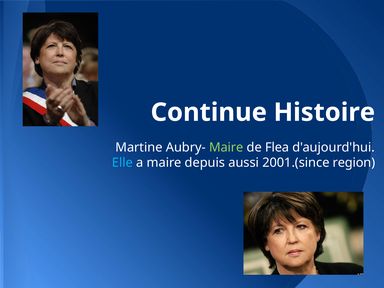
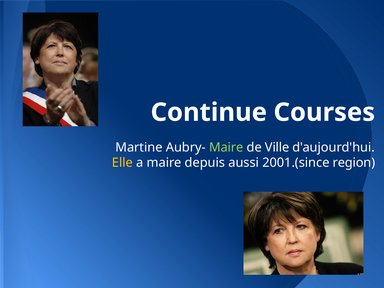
Histoire: Histoire -> Courses
Flea: Flea -> Ville
Elle colour: light blue -> yellow
